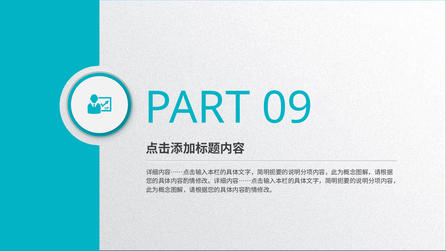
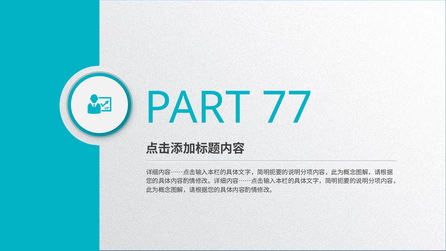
09: 09 -> 77
